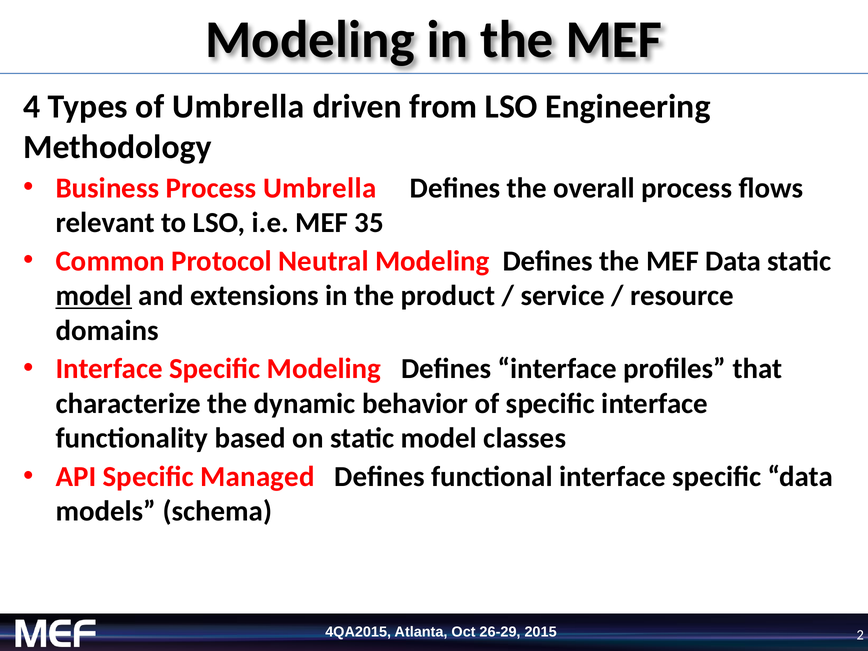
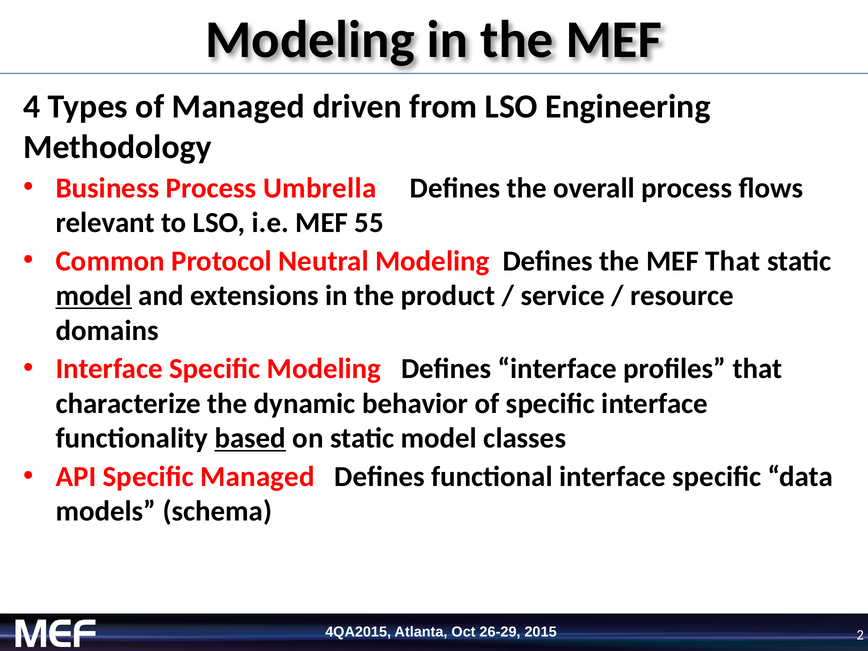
of Umbrella: Umbrella -> Managed
35: 35 -> 55
MEF Data: Data -> That
based underline: none -> present
